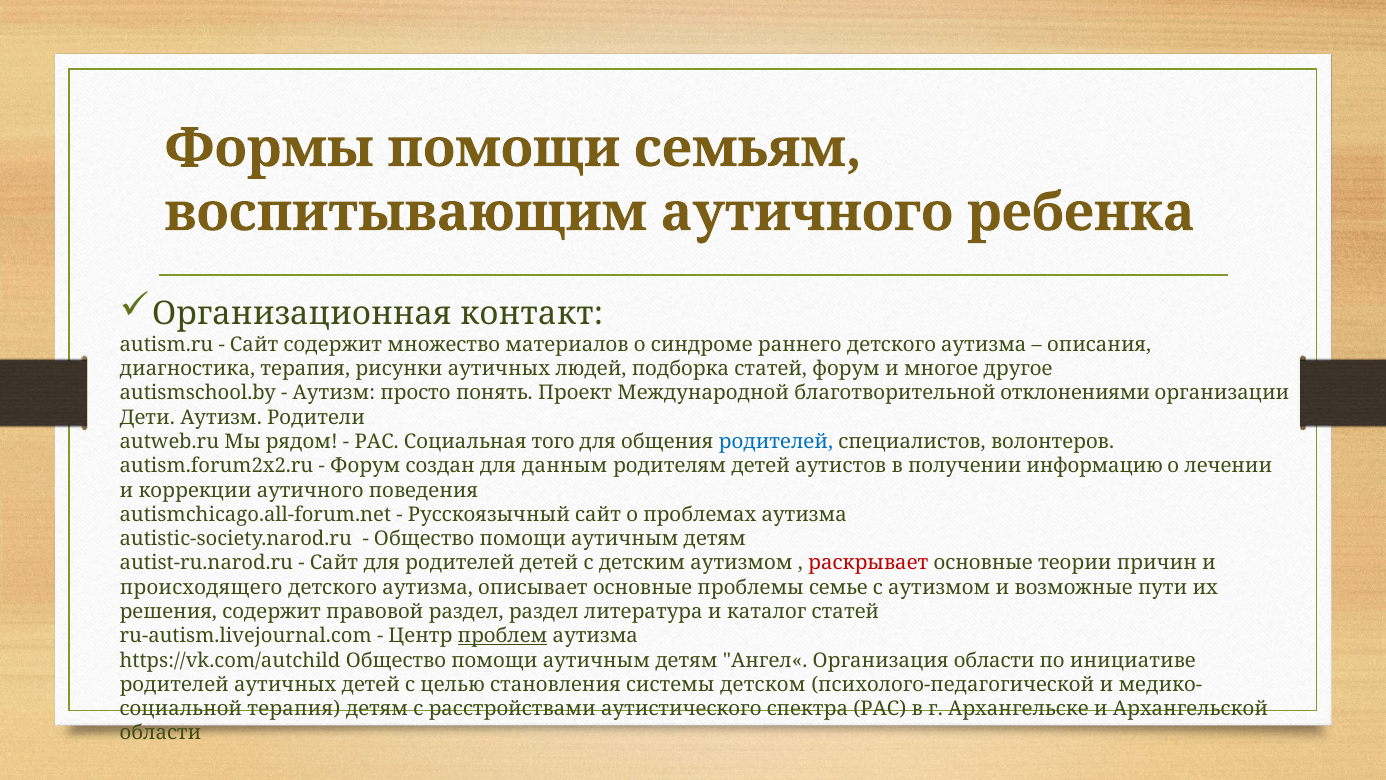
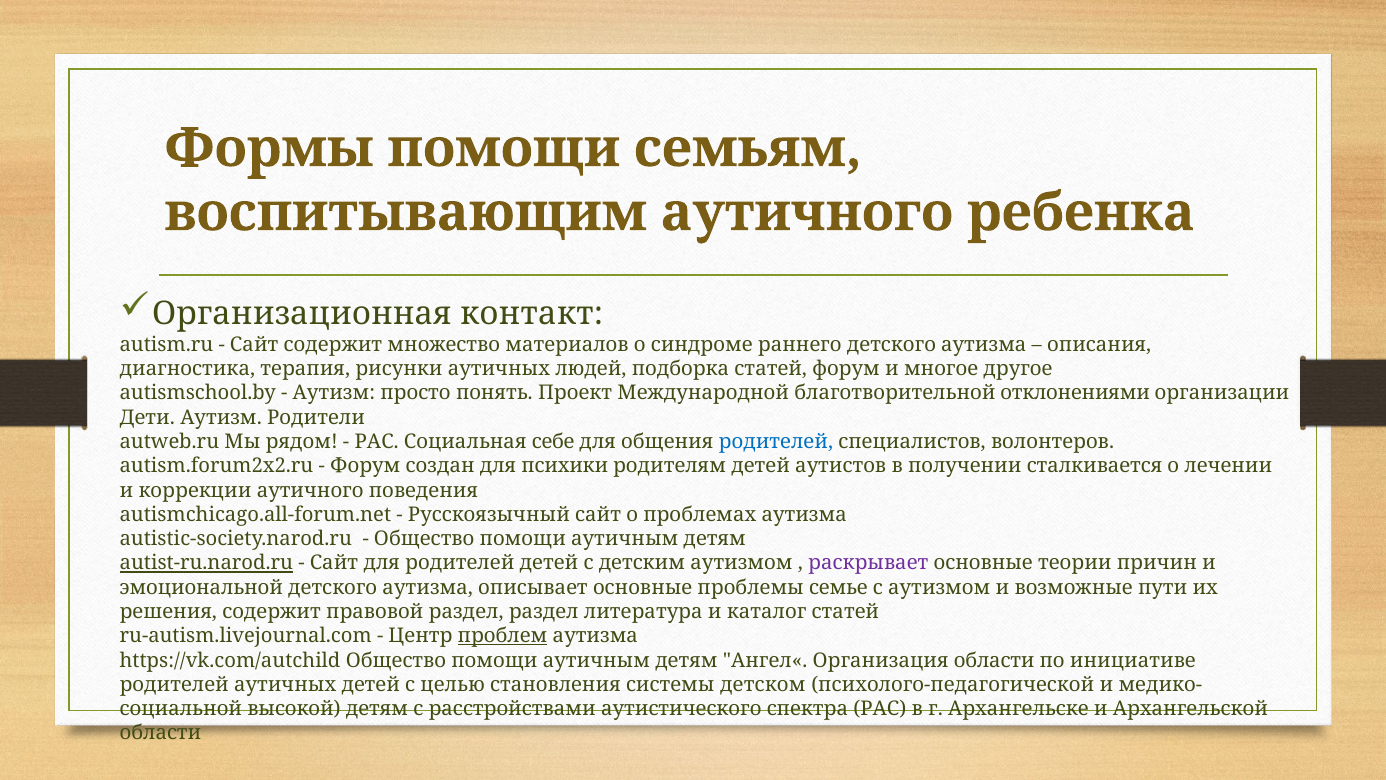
того: того -> себе
данным: данным -> психики
информацию: информацию -> сталкивается
autist-ru.narod.ru underline: none -> present
раскрывает colour: red -> purple
происходящего: происходящего -> эмоциональной
терапия at (294, 709): терапия -> высокой
